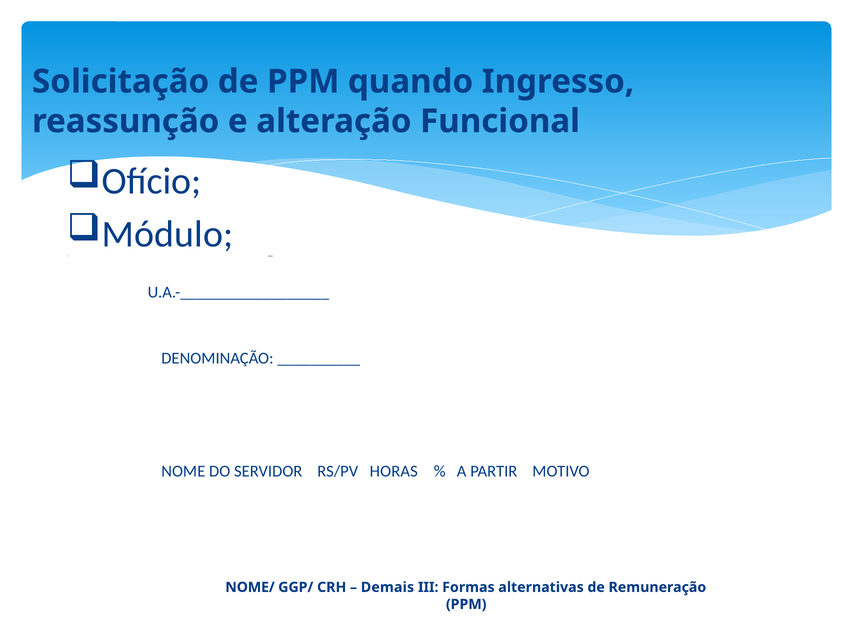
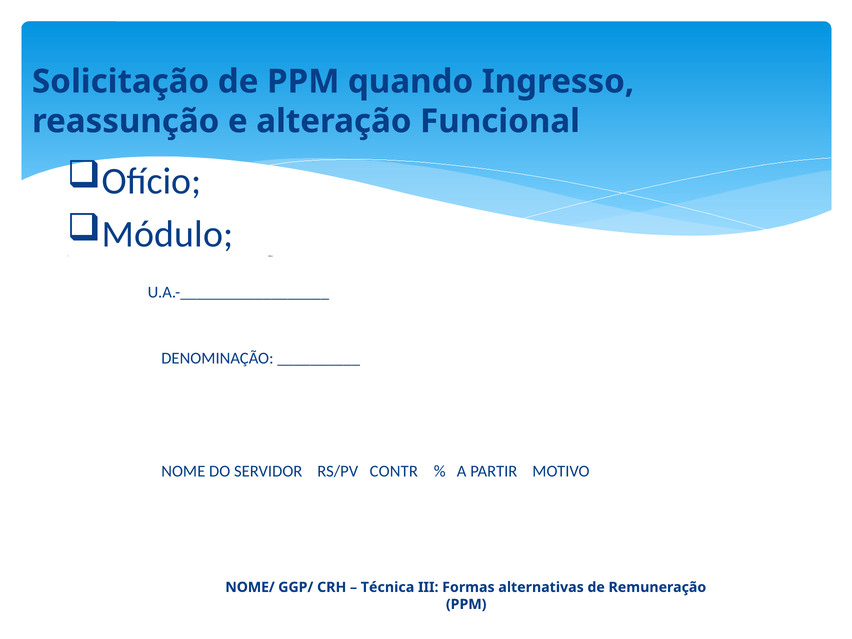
HORAS: HORAS -> CONTR
Demais: Demais -> Técnica
